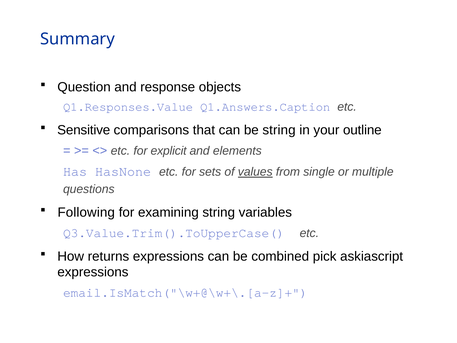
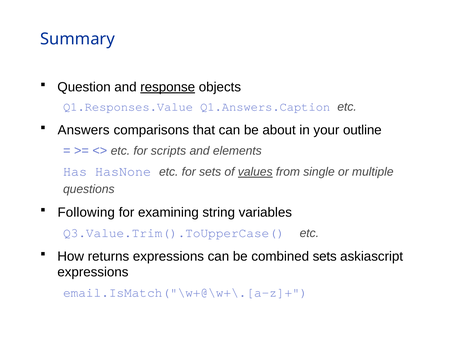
response underline: none -> present
Sensitive: Sensitive -> Answers
be string: string -> about
explicit: explicit -> scripts
combined pick: pick -> sets
